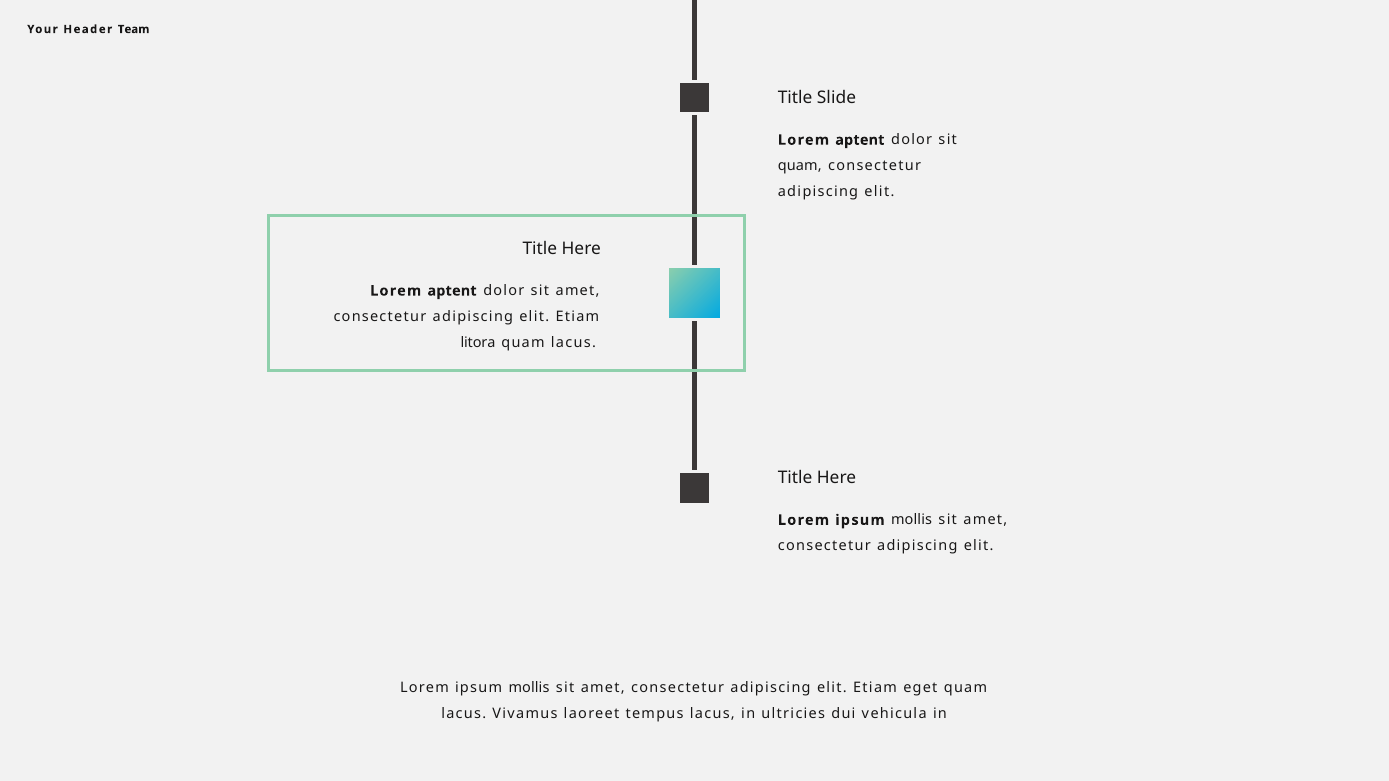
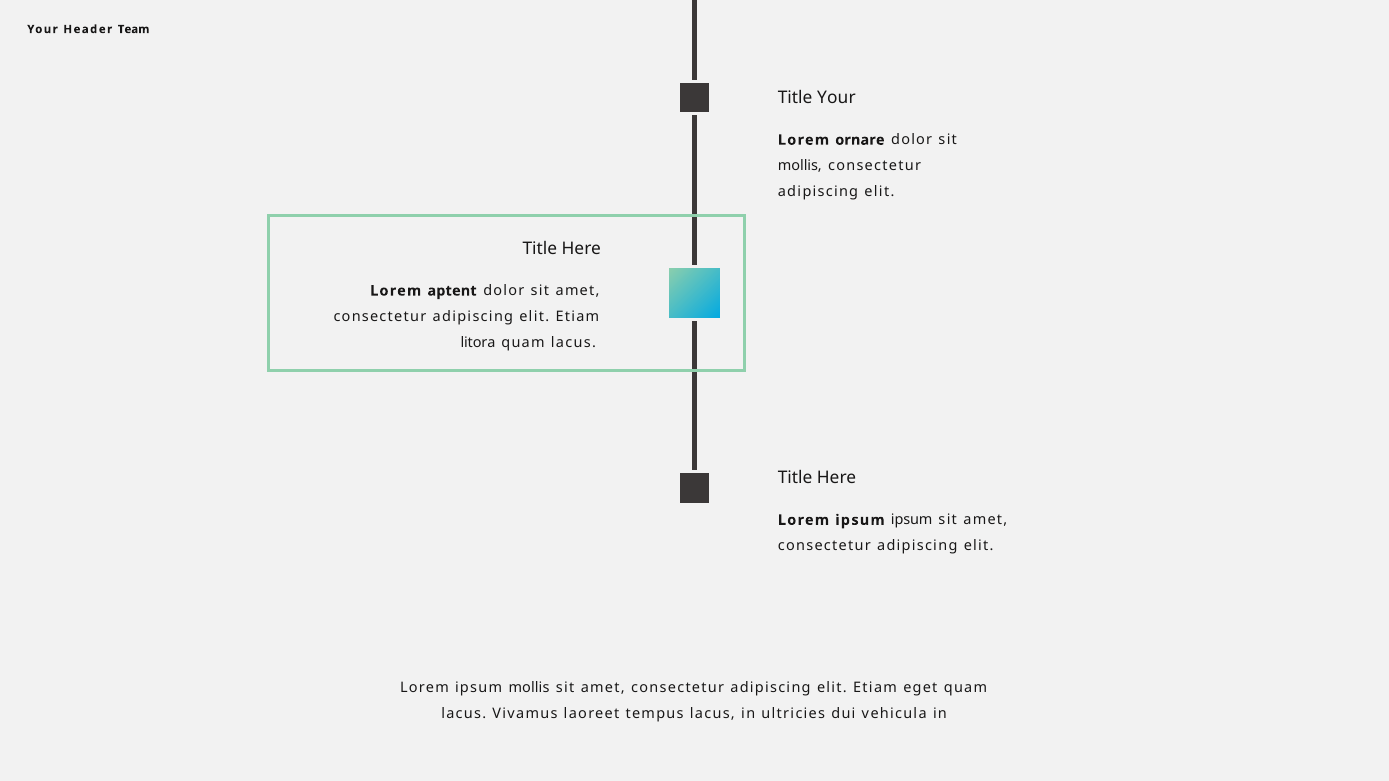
Title Slide: Slide -> Your
aptent at (860, 140): aptent -> ornare
quam at (800, 166): quam -> mollis
mollis at (912, 520): mollis -> ipsum
